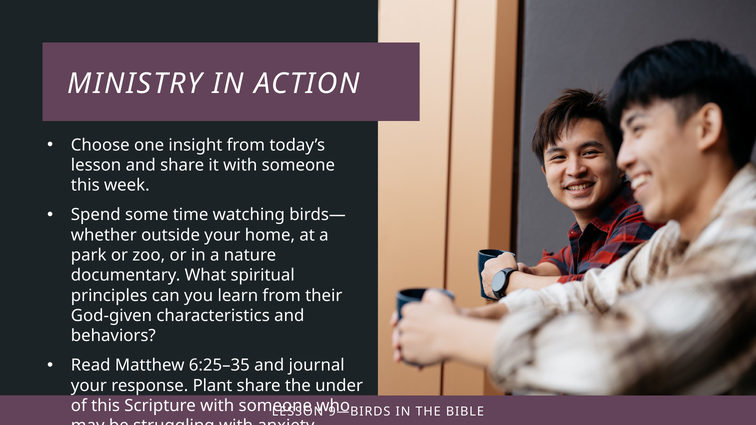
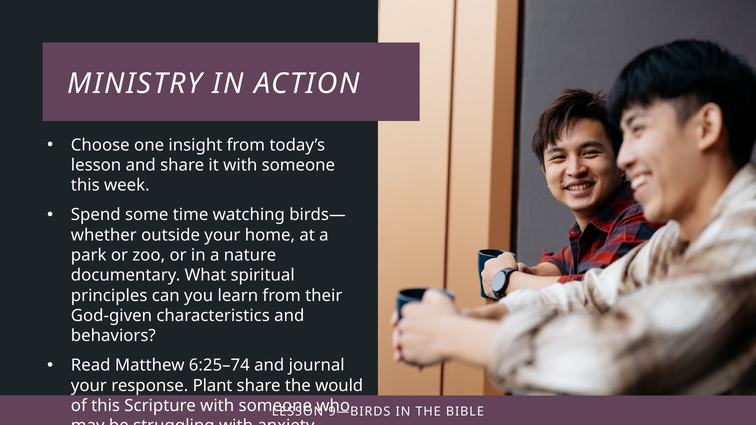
6:25–35: 6:25–35 -> 6:25–74
under: under -> would
